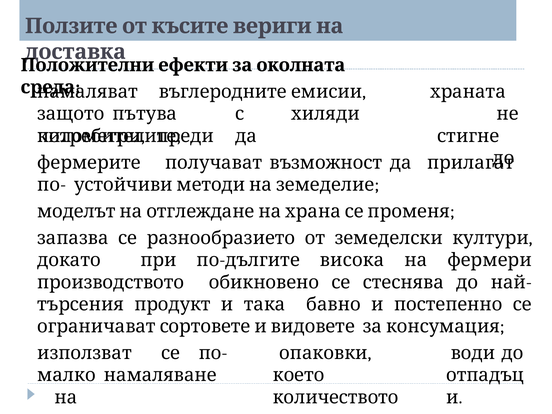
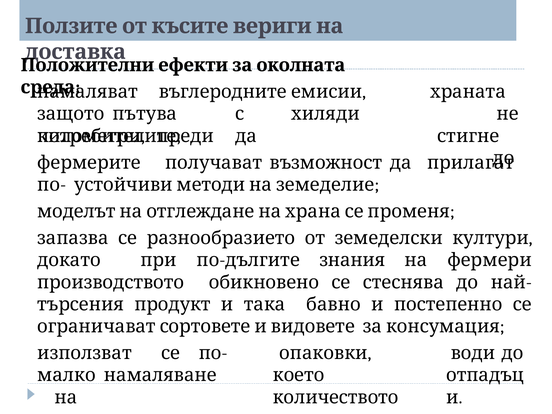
висока: висока -> знания
